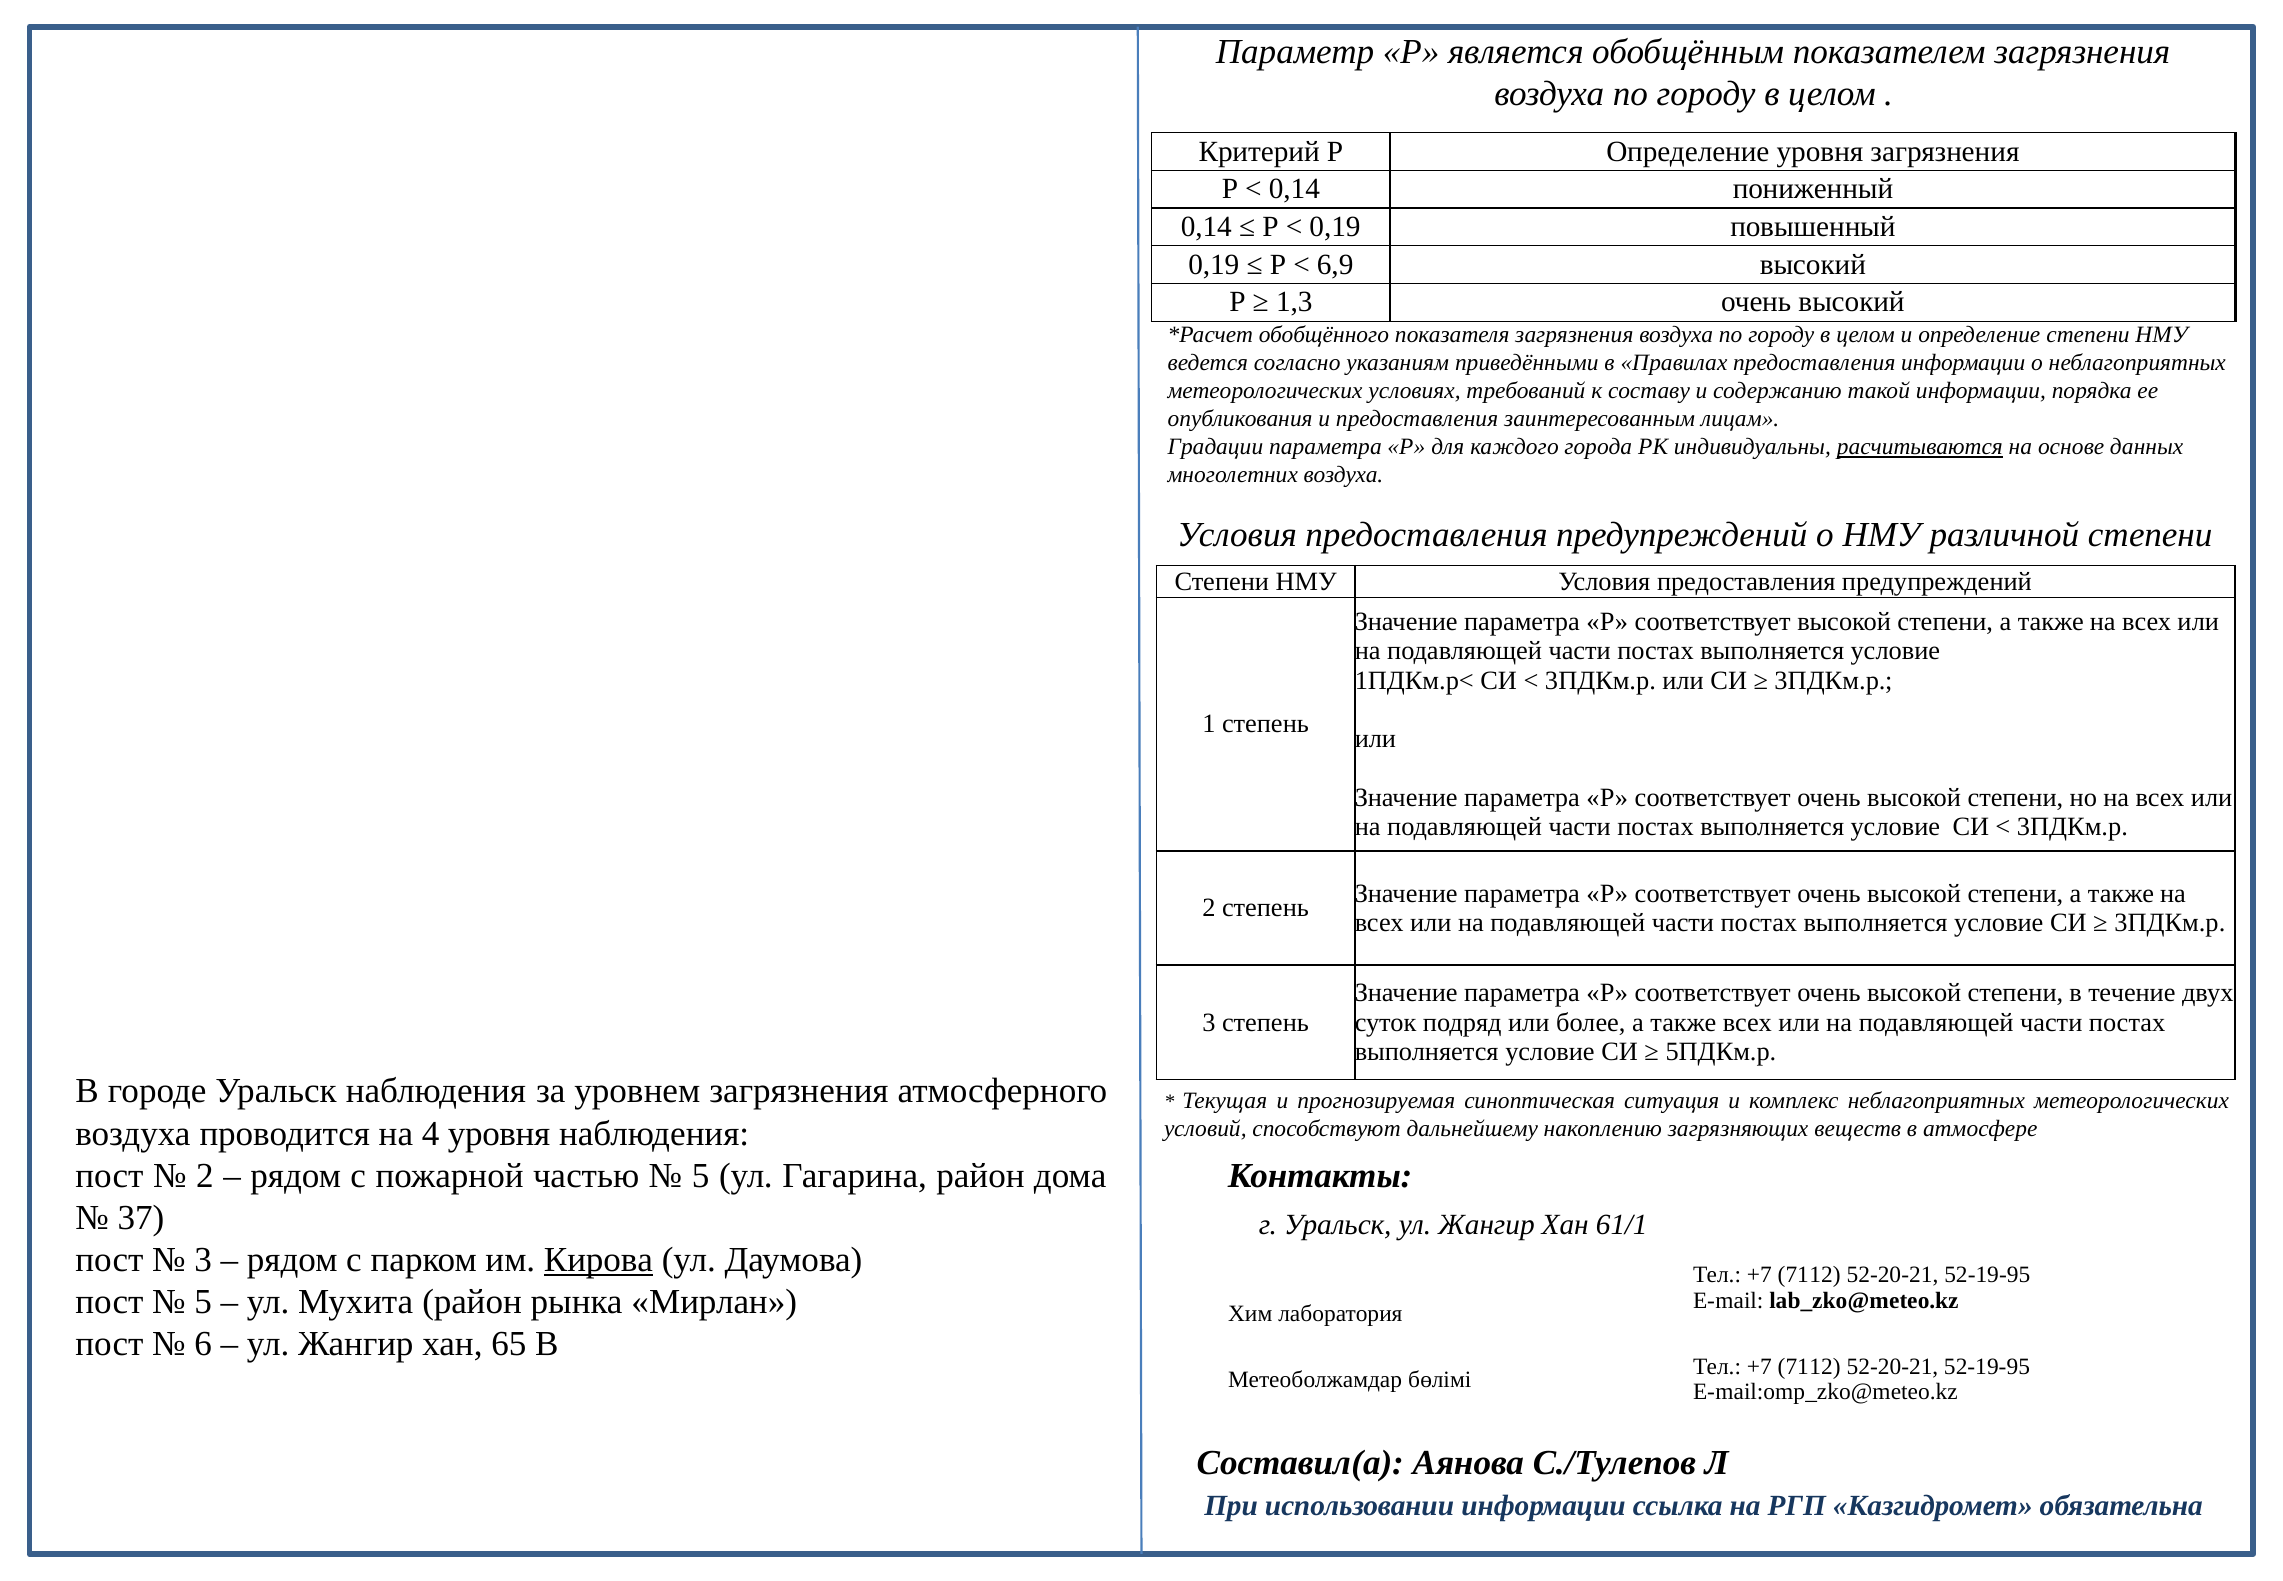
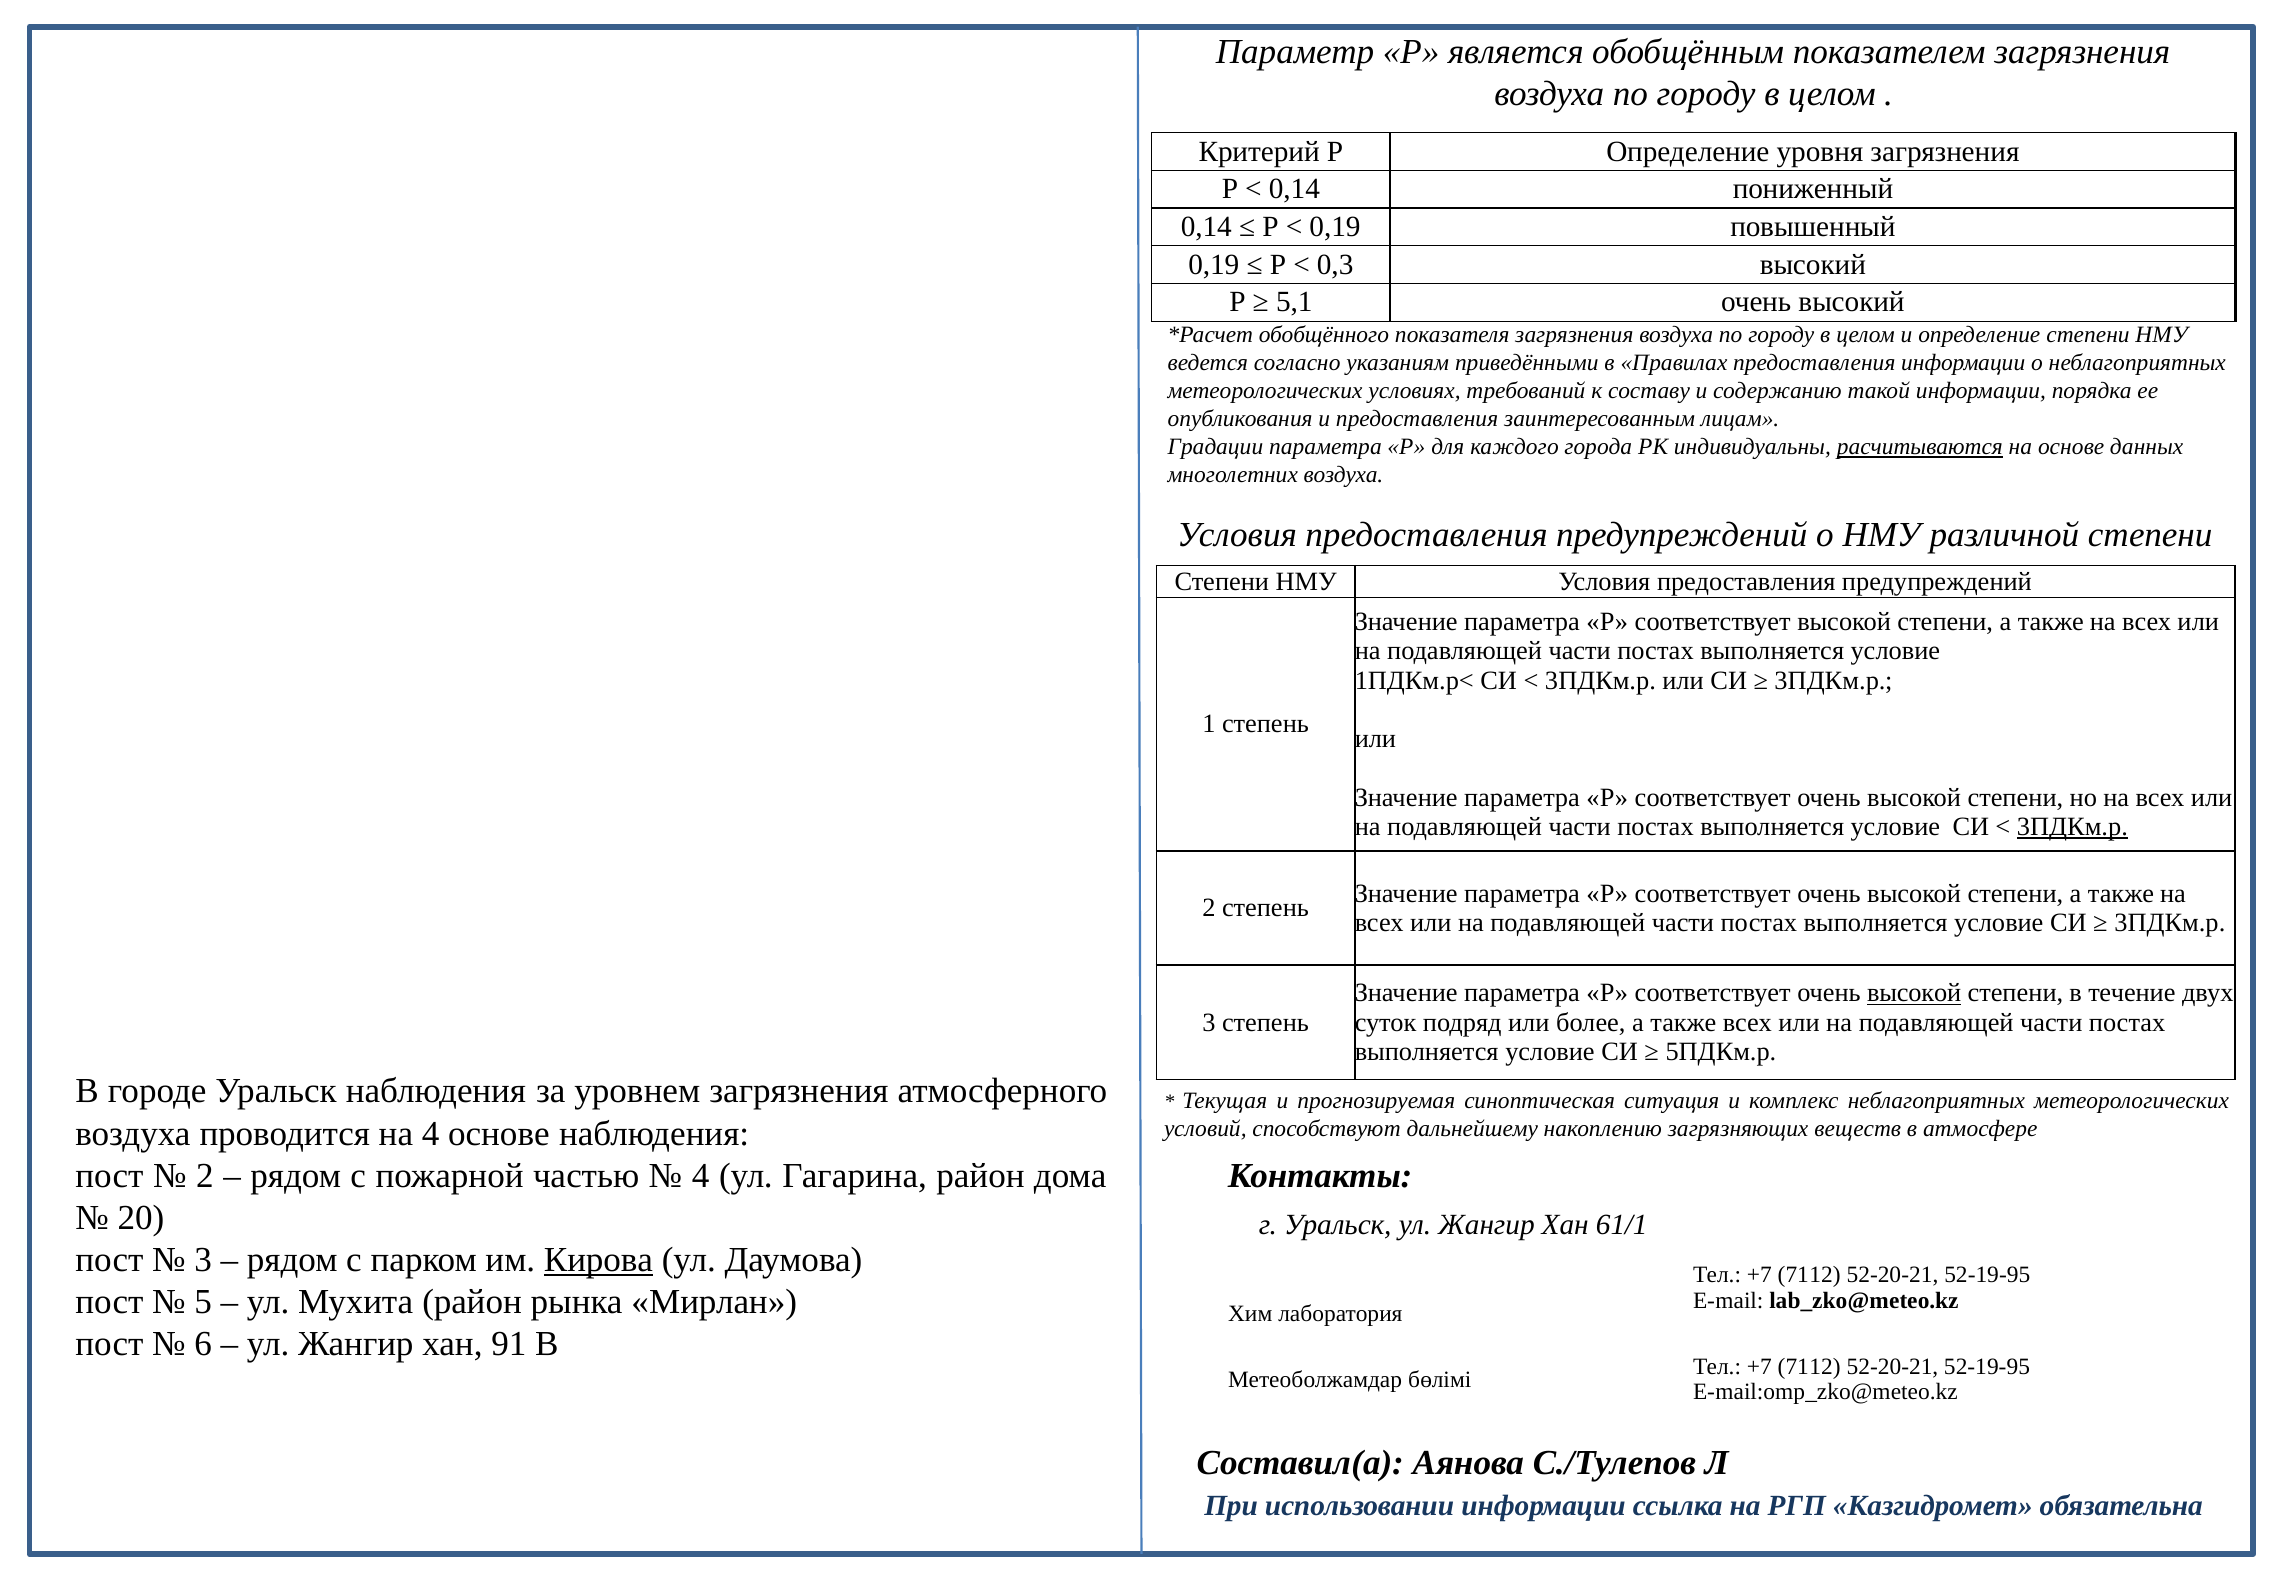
6,9: 6,9 -> 0,3
1,3: 1,3 -> 5,1
3ПДКм.р at (2072, 826) underline: none -> present
высокой at (1914, 993) underline: none -> present
4 уровня: уровня -> основе
5 at (701, 1175): 5 -> 4
37: 37 -> 20
65: 65 -> 91
